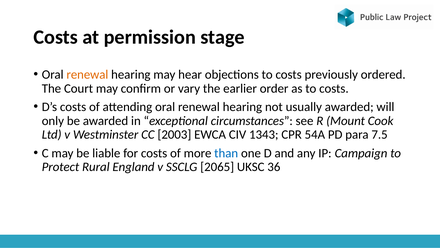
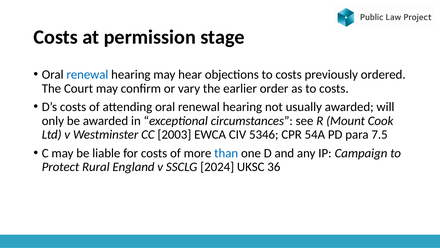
renewal at (87, 74) colour: orange -> blue
1343: 1343 -> 5346
2065: 2065 -> 2024
